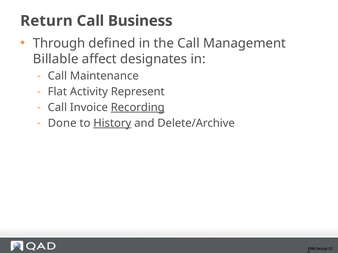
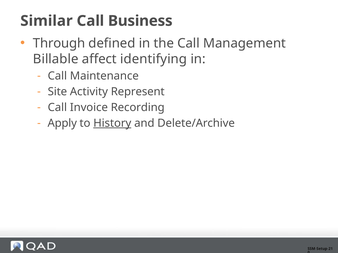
Return: Return -> Similar
designates: designates -> identifying
Flat: Flat -> Site
Recording underline: present -> none
Done: Done -> Apply
